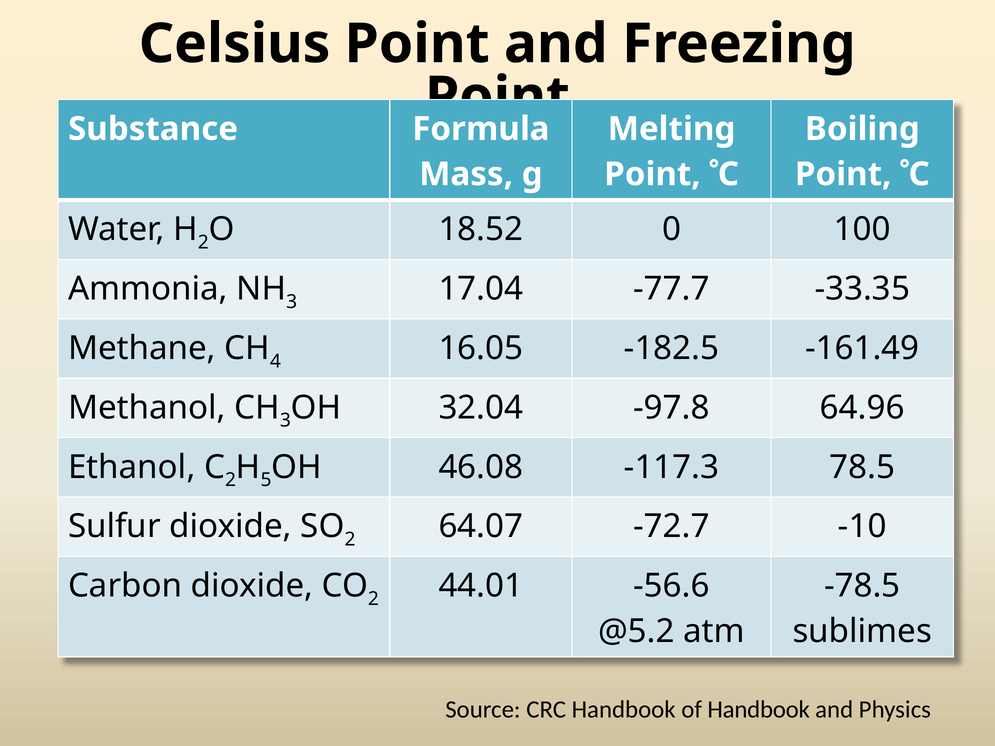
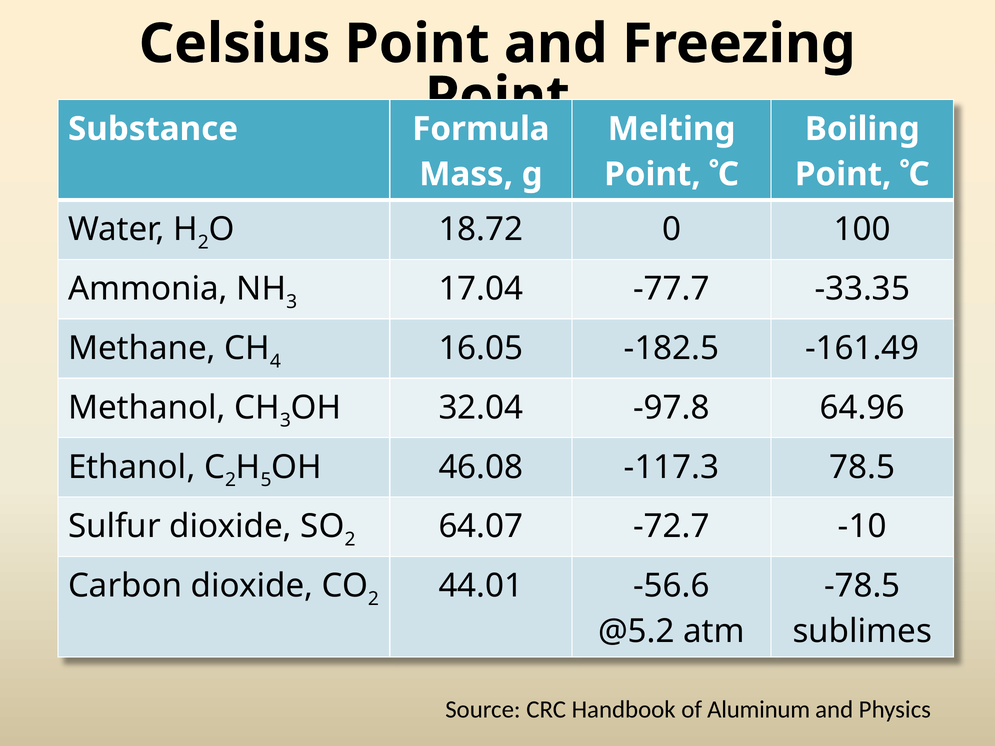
18.52: 18.52 -> 18.72
of Handbook: Handbook -> Aluminum
